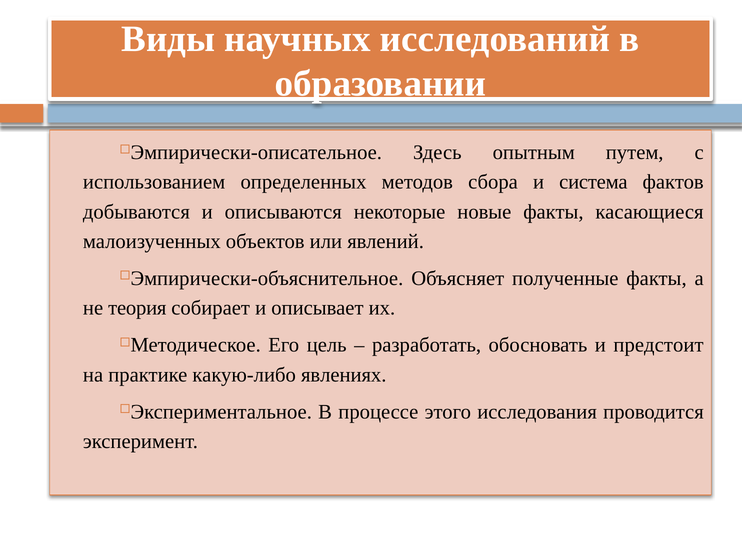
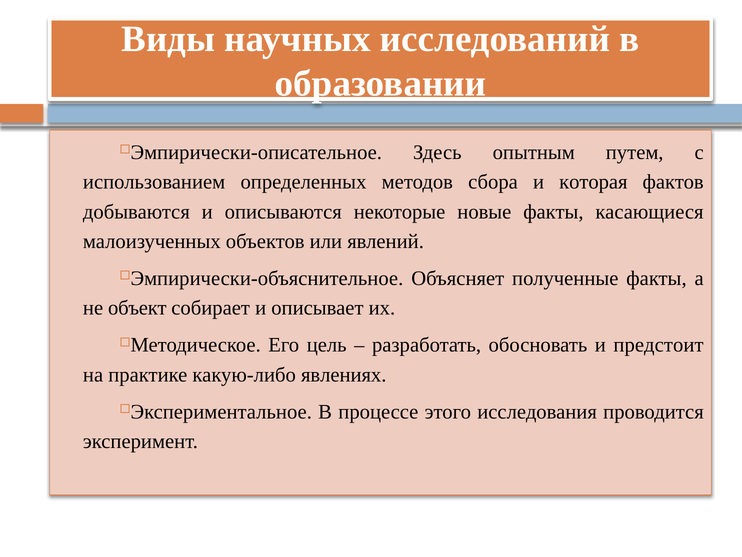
система: система -> которая
теория: теория -> объект
